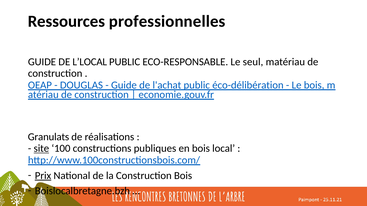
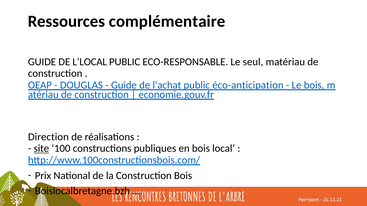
professionnelles: professionnelles -> complémentaire
éco-délibération: éco-délibération -> éco-anticipation
Granulats: Granulats -> Direction
Prix underline: present -> none
